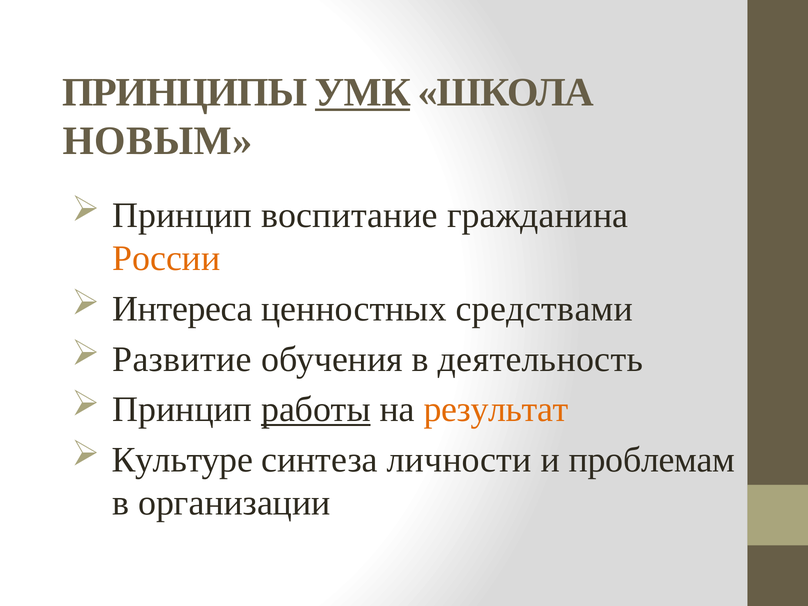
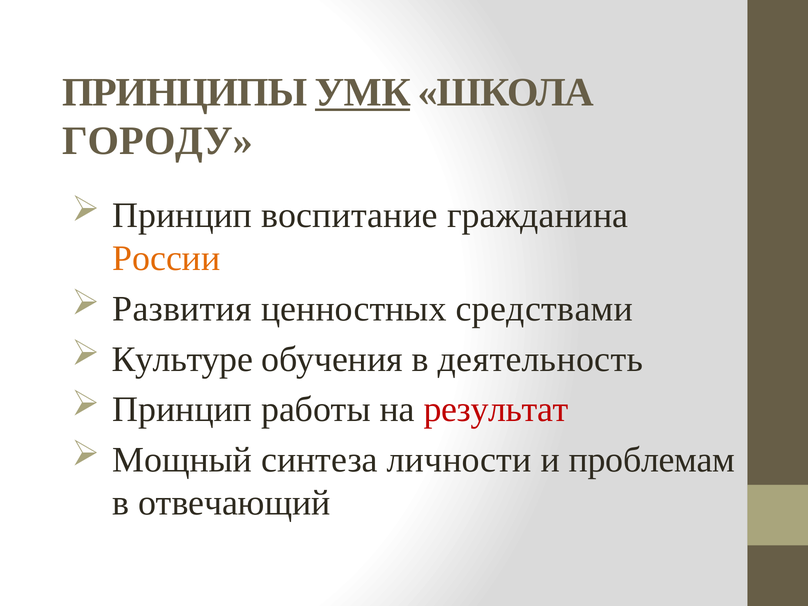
НОВЫМ: НОВЫМ -> ГОРОДУ
Интереса: Интереса -> Развития
Развитие: Развитие -> Культуре
работы underline: present -> none
результат colour: orange -> red
Культуре: Культуре -> Мощный
организации: организации -> отвечающий
